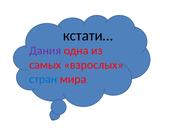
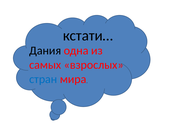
Дания colour: purple -> black
